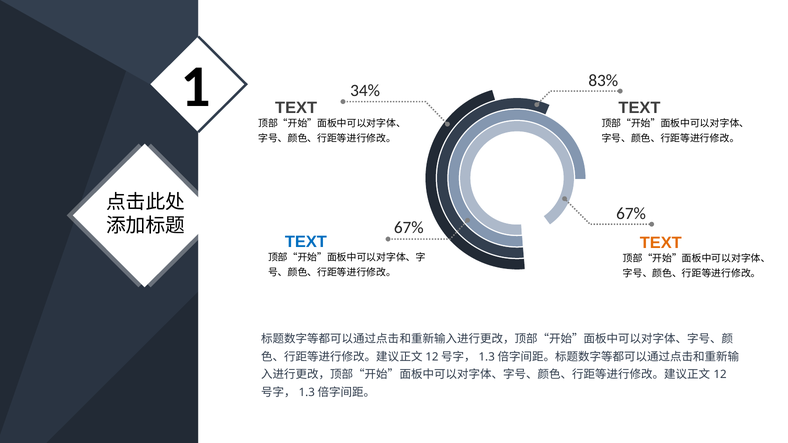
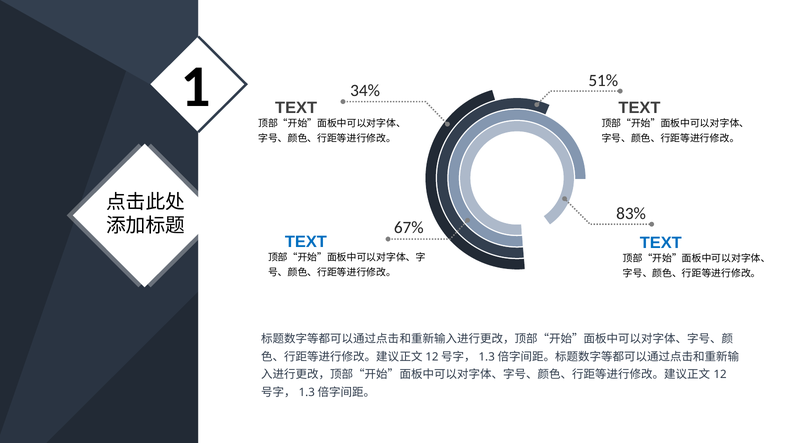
83%: 83% -> 51%
67% at (631, 214): 67% -> 83%
TEXT at (661, 243) colour: orange -> blue
